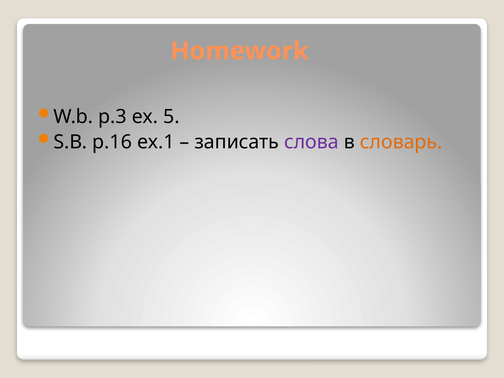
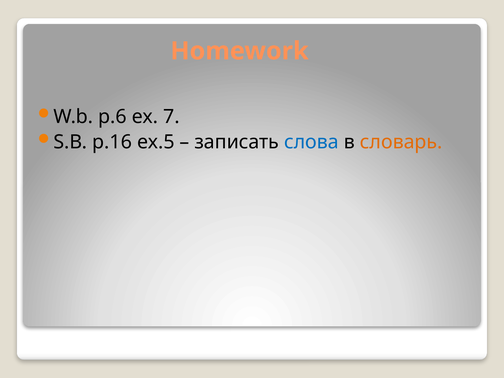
p.3: p.3 -> p.6
5: 5 -> 7
ex.1: ex.1 -> ex.5
слова colour: purple -> blue
